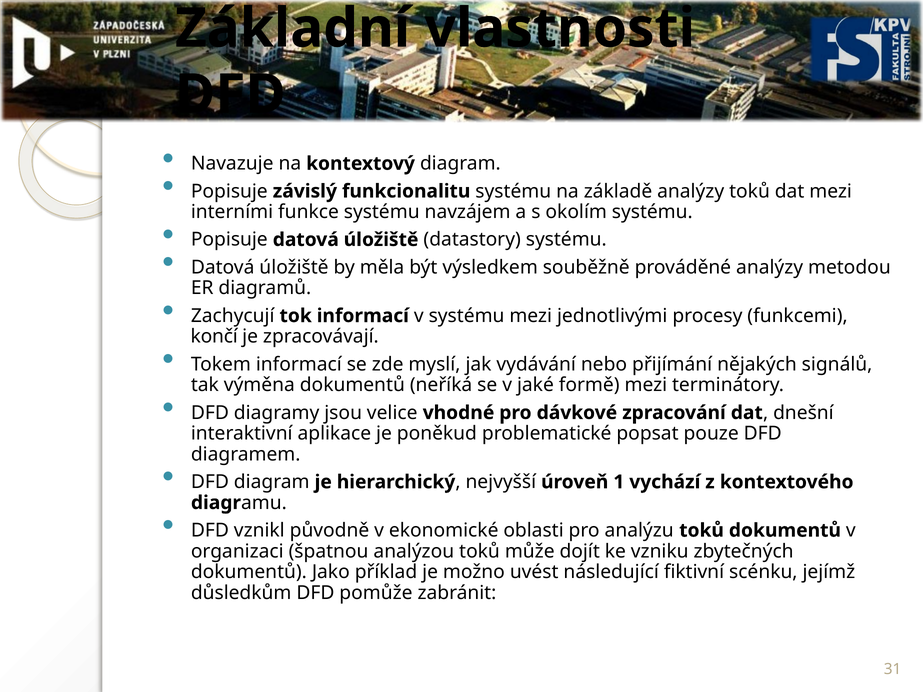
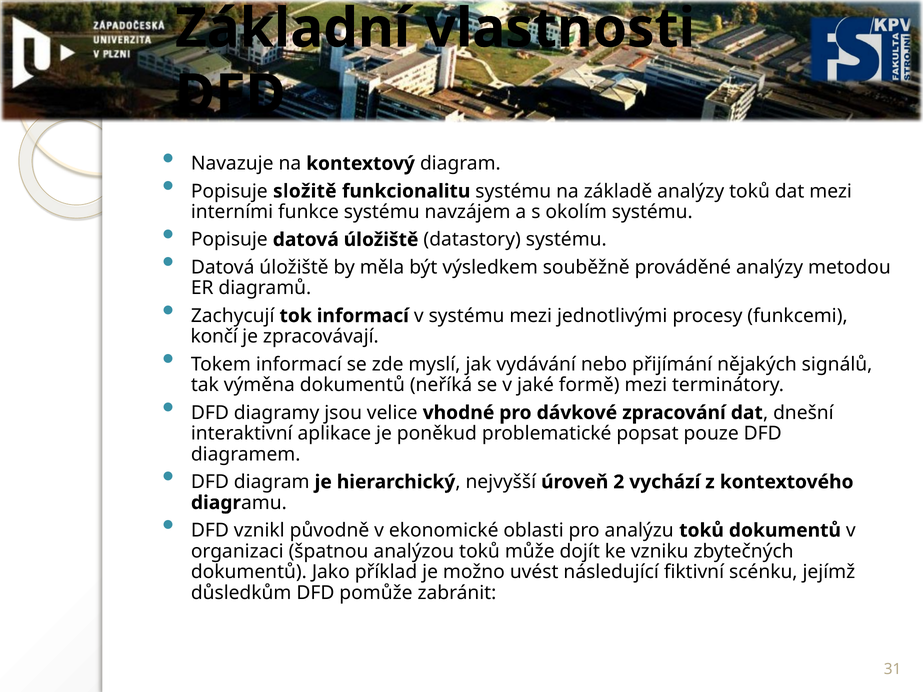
závislý: závislý -> složitě
1: 1 -> 2
